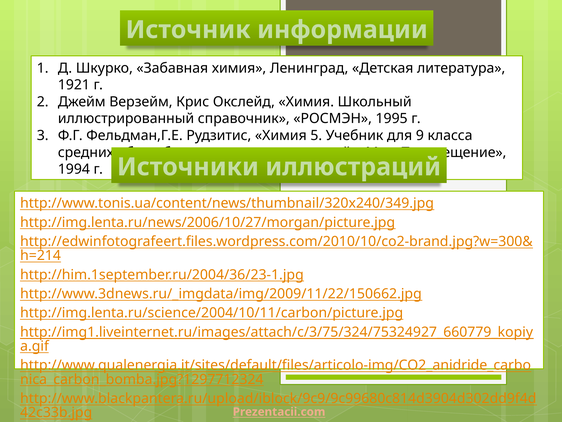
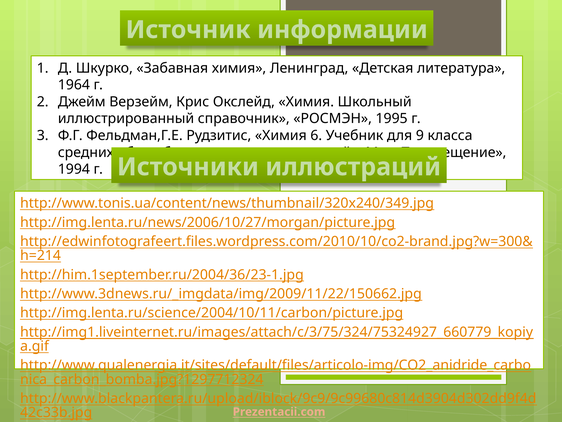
1921: 1921 -> 1964
5: 5 -> 6
